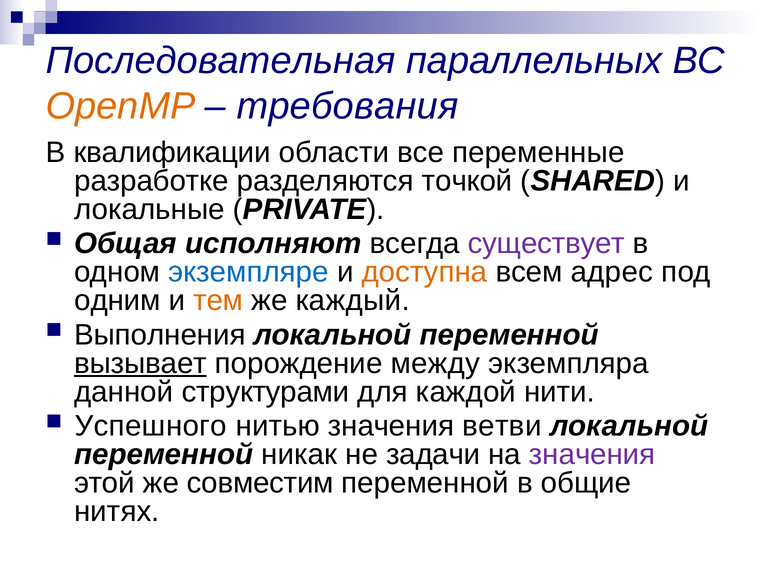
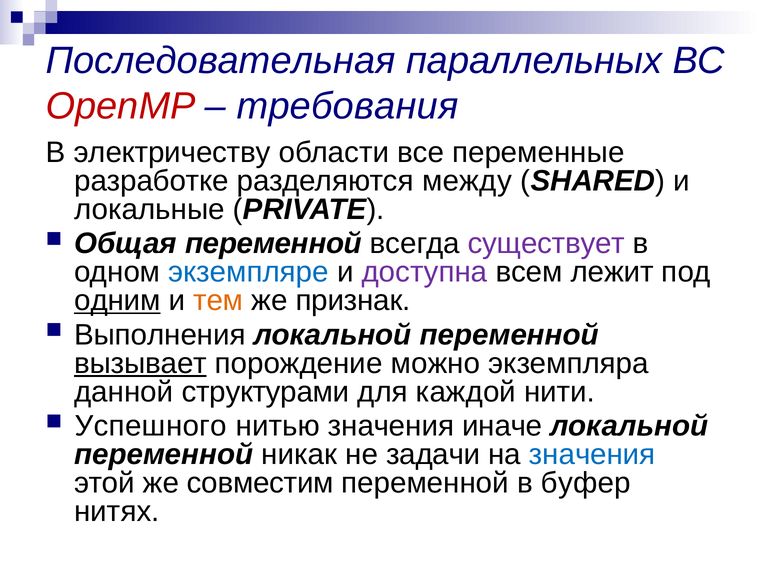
OpenMP colour: orange -> red
квалификации: квалификации -> электричеству
точкой: точкой -> между
Общая исполняют: исполняют -> переменной
доступна colour: orange -> purple
адрес: адрес -> лежит
одним underline: none -> present
каждый: каждый -> признак
между: между -> можно
ветви: ветви -> иначе
значения at (592, 454) colour: purple -> blue
общие: общие -> буфер
